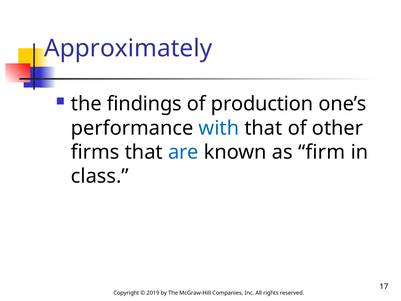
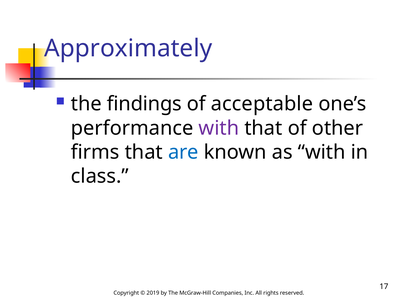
production: production -> acceptable
with at (219, 128) colour: blue -> purple
as firm: firm -> with
